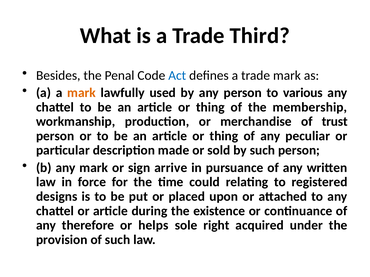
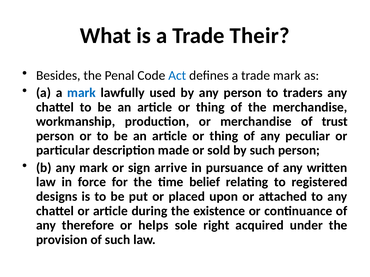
Third: Third -> Their
mark at (82, 93) colour: orange -> blue
various: various -> traders
the membership: membership -> merchandise
could: could -> belief
